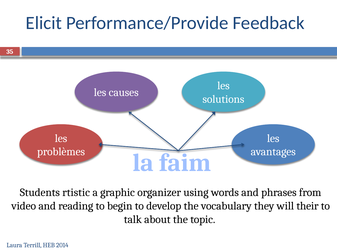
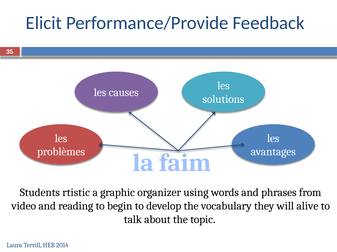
their: their -> alive
